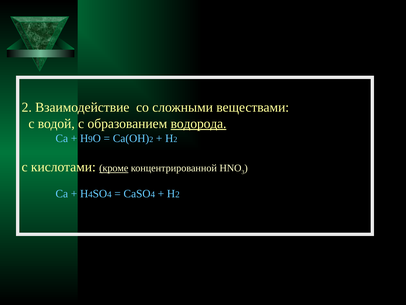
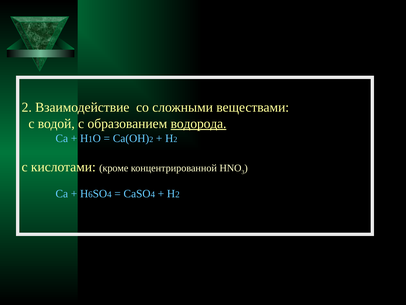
9: 9 -> 1
кроме underline: present -> none
4 at (91, 194): 4 -> 6
